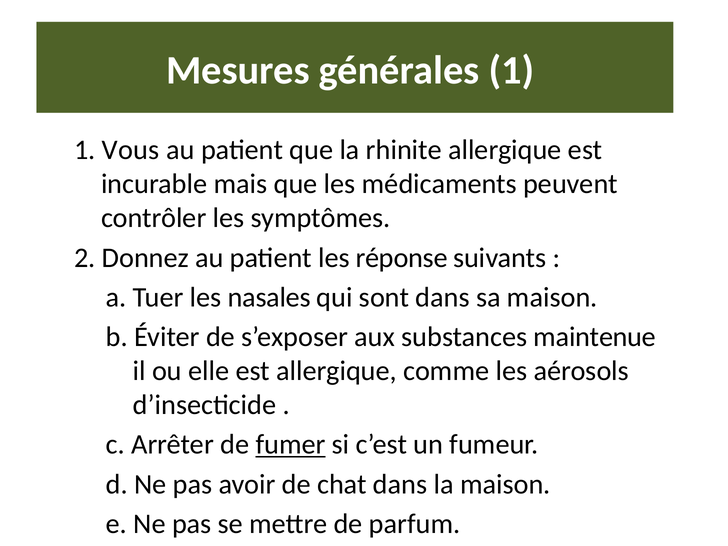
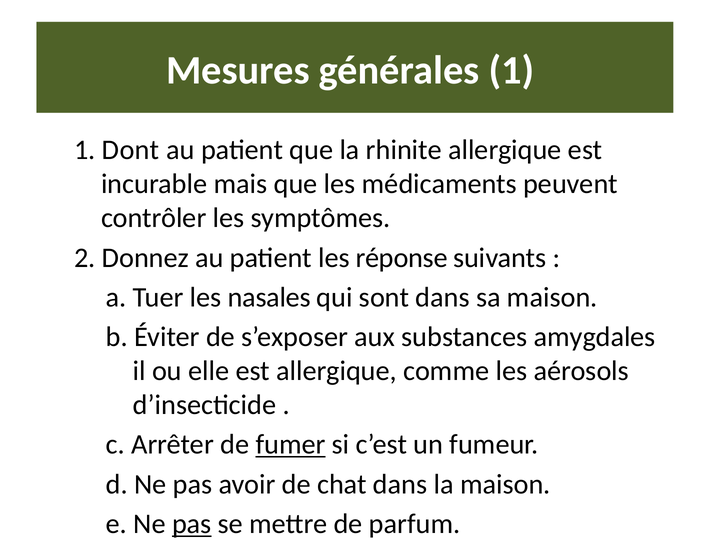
Vous: Vous -> Dont
maintenue: maintenue -> amygdales
pas at (192, 524) underline: none -> present
